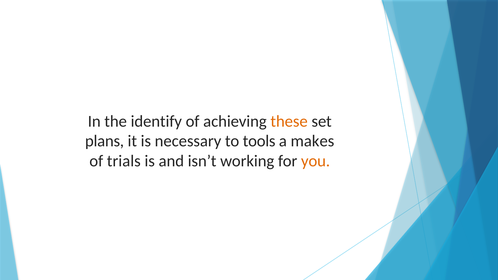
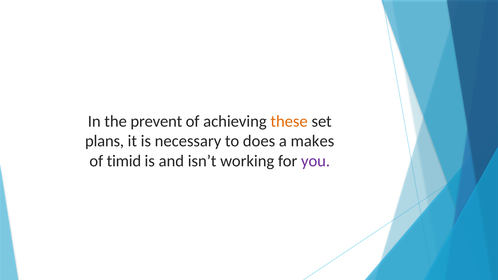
identify: identify -> prevent
tools: tools -> does
trials: trials -> timid
you colour: orange -> purple
